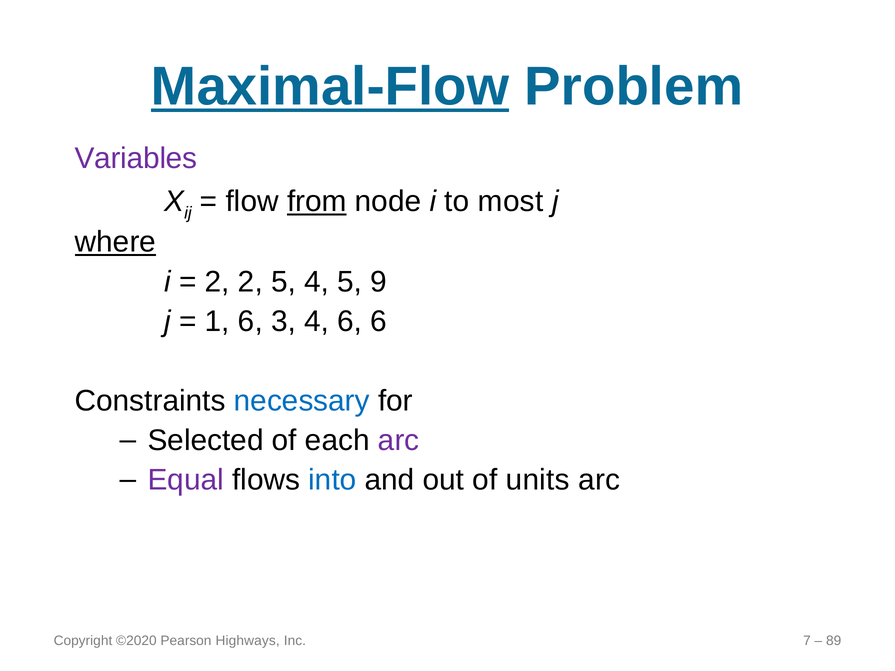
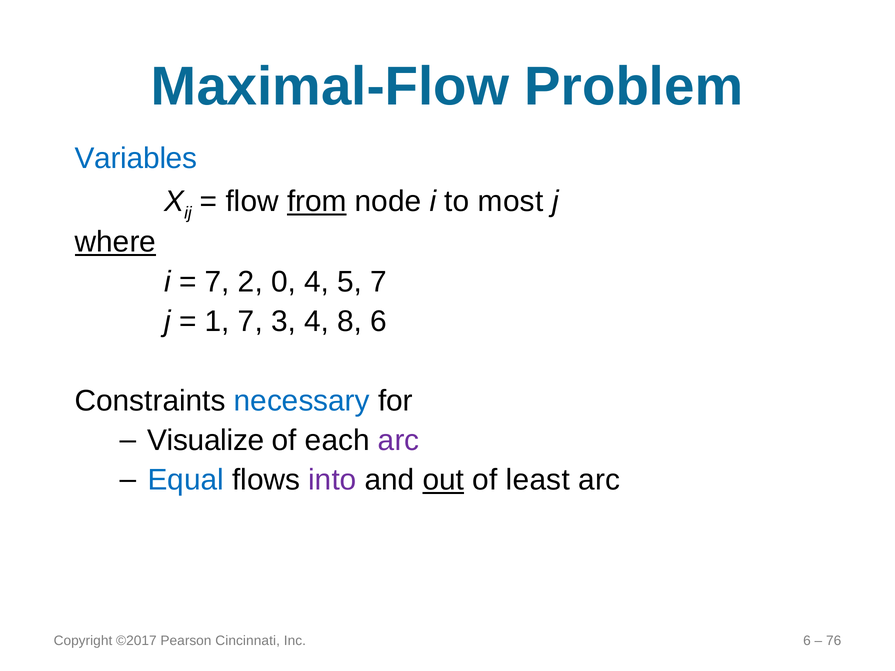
Maximal-Flow underline: present -> none
Variables colour: purple -> blue
2 at (217, 282): 2 -> 7
2 5: 5 -> 0
5 9: 9 -> 7
1 6: 6 -> 7
4 6: 6 -> 8
Selected: Selected -> Visualize
Equal colour: purple -> blue
into colour: blue -> purple
out underline: none -> present
units: units -> least
©2020: ©2020 -> ©2017
Highways: Highways -> Cincinnati
Inc 7: 7 -> 6
89: 89 -> 76
